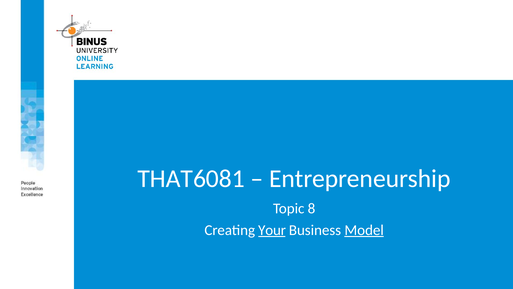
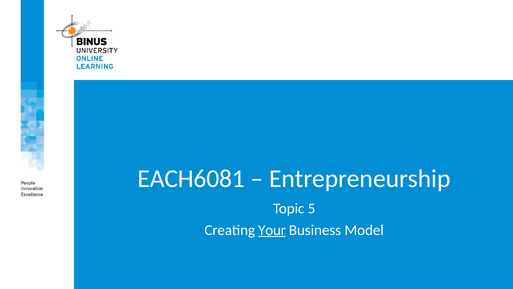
THAT6081: THAT6081 -> EACH6081
8: 8 -> 5
Model underline: present -> none
